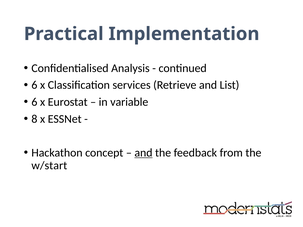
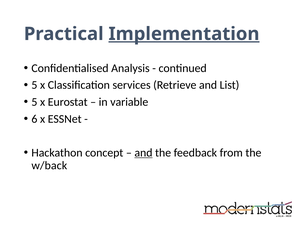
Implementation underline: none -> present
6 at (34, 85): 6 -> 5
6 at (34, 102): 6 -> 5
8: 8 -> 6
w/start: w/start -> w/back
